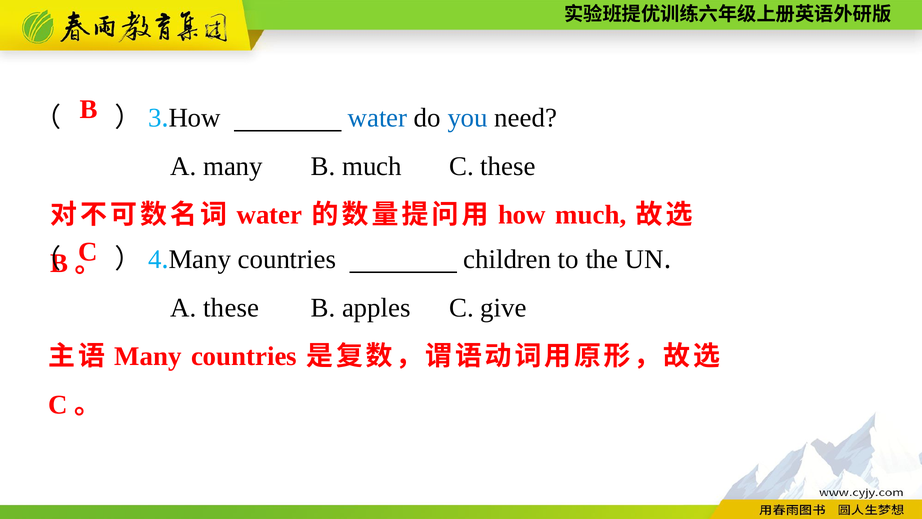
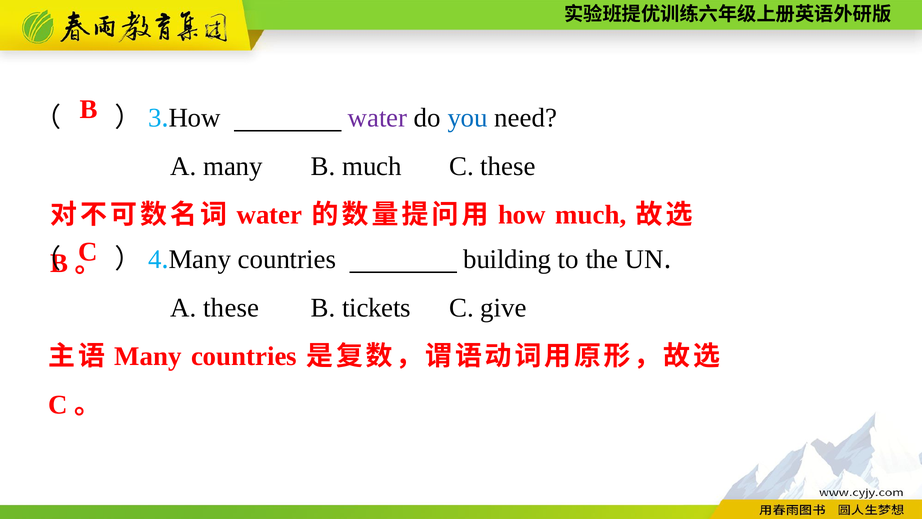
water at (378, 118) colour: blue -> purple
children: children -> building
apples: apples -> tickets
